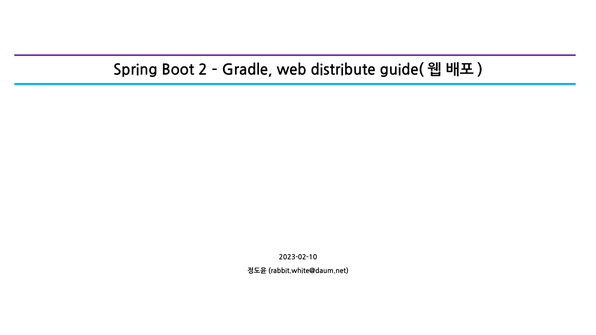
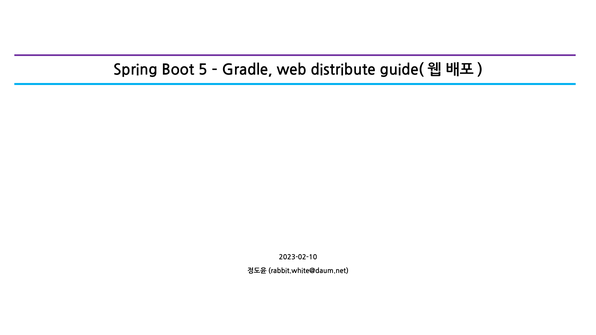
2: 2 -> 5
